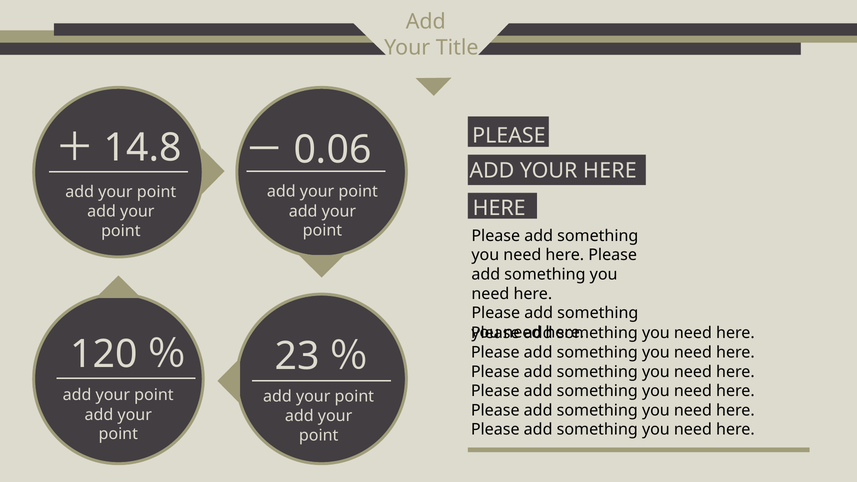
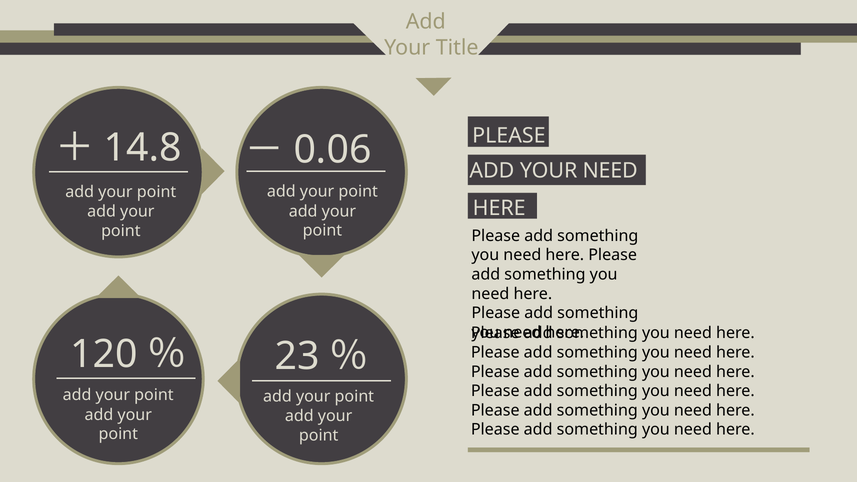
YOUR HERE: HERE -> NEED
